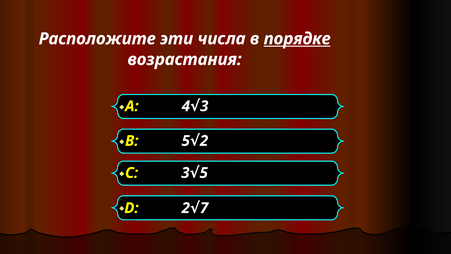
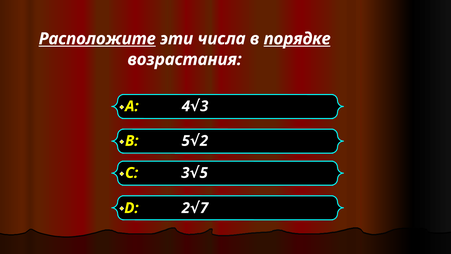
Расположите underline: none -> present
